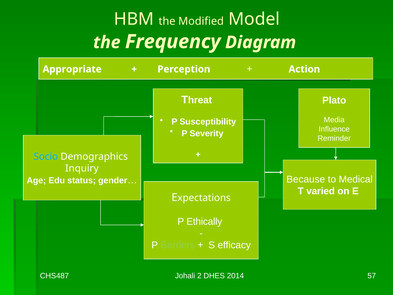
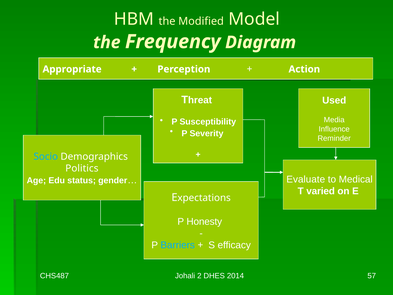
Plato: Plato -> Used
Inquiry: Inquiry -> Politics
Because: Because -> Evaluate
Ethically: Ethically -> Honesty
Barriers colour: light green -> light blue
